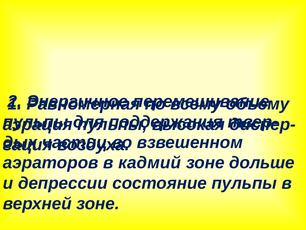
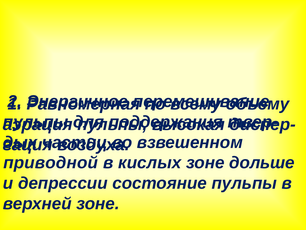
аэраторов: аэраторов -> приводной
кадмий: кадмий -> кислых
